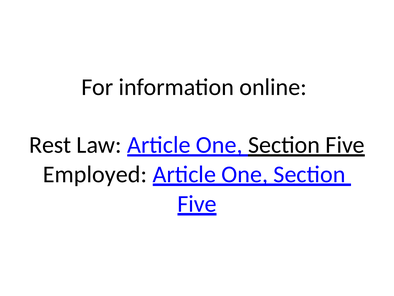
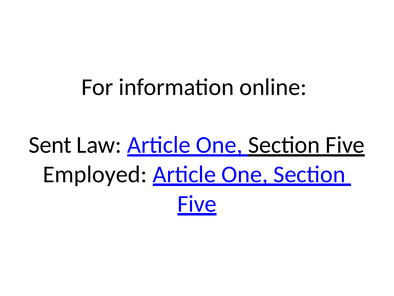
Rest: Rest -> Sent
